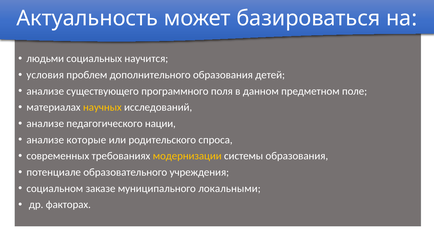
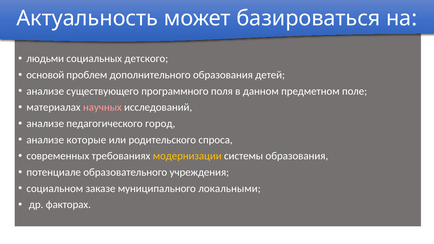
научится: научится -> детского
условия: условия -> основой
научных colour: yellow -> pink
нации: нации -> город
